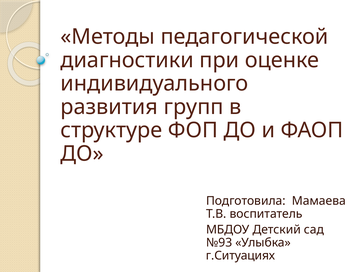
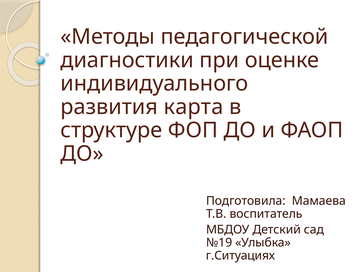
групп: групп -> карта
№93: №93 -> №19
